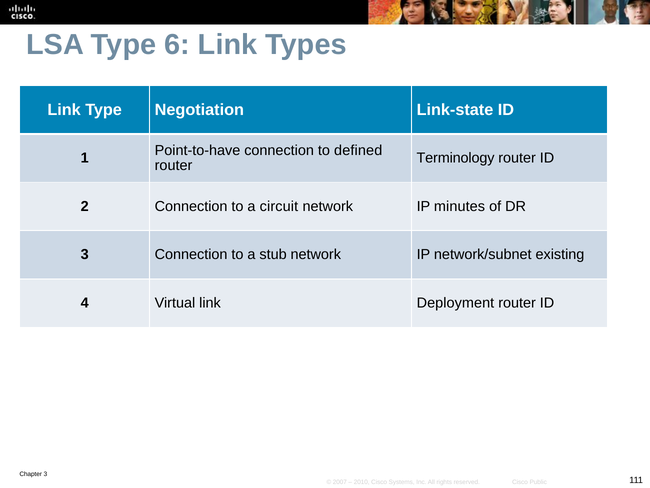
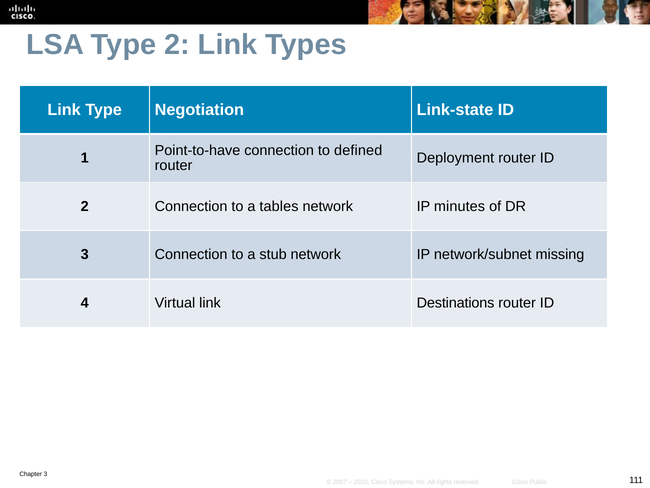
Type 6: 6 -> 2
Terminology: Terminology -> Deployment
circuit: circuit -> tables
existing: existing -> missing
Deployment: Deployment -> Destinations
